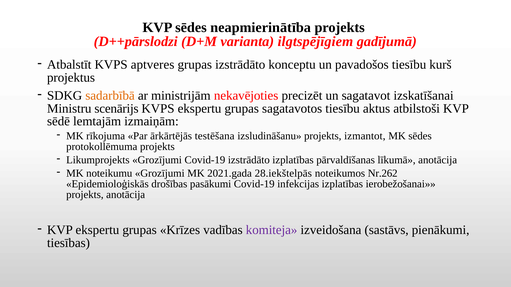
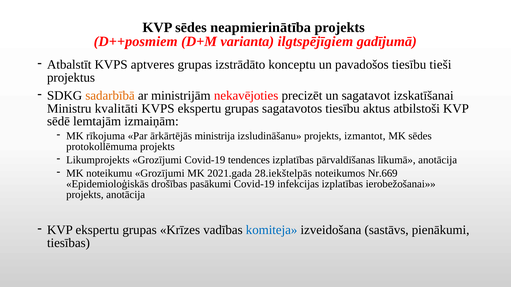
D++pārslodzi: D++pārslodzi -> D++posmiem
kurš: kurš -> tieši
scenārijs: scenārijs -> kvalitāti
testēšana: testēšana -> ministrija
Covid-19 izstrādāto: izstrādāto -> tendences
Nr.262: Nr.262 -> Nr.669
komiteja colour: purple -> blue
